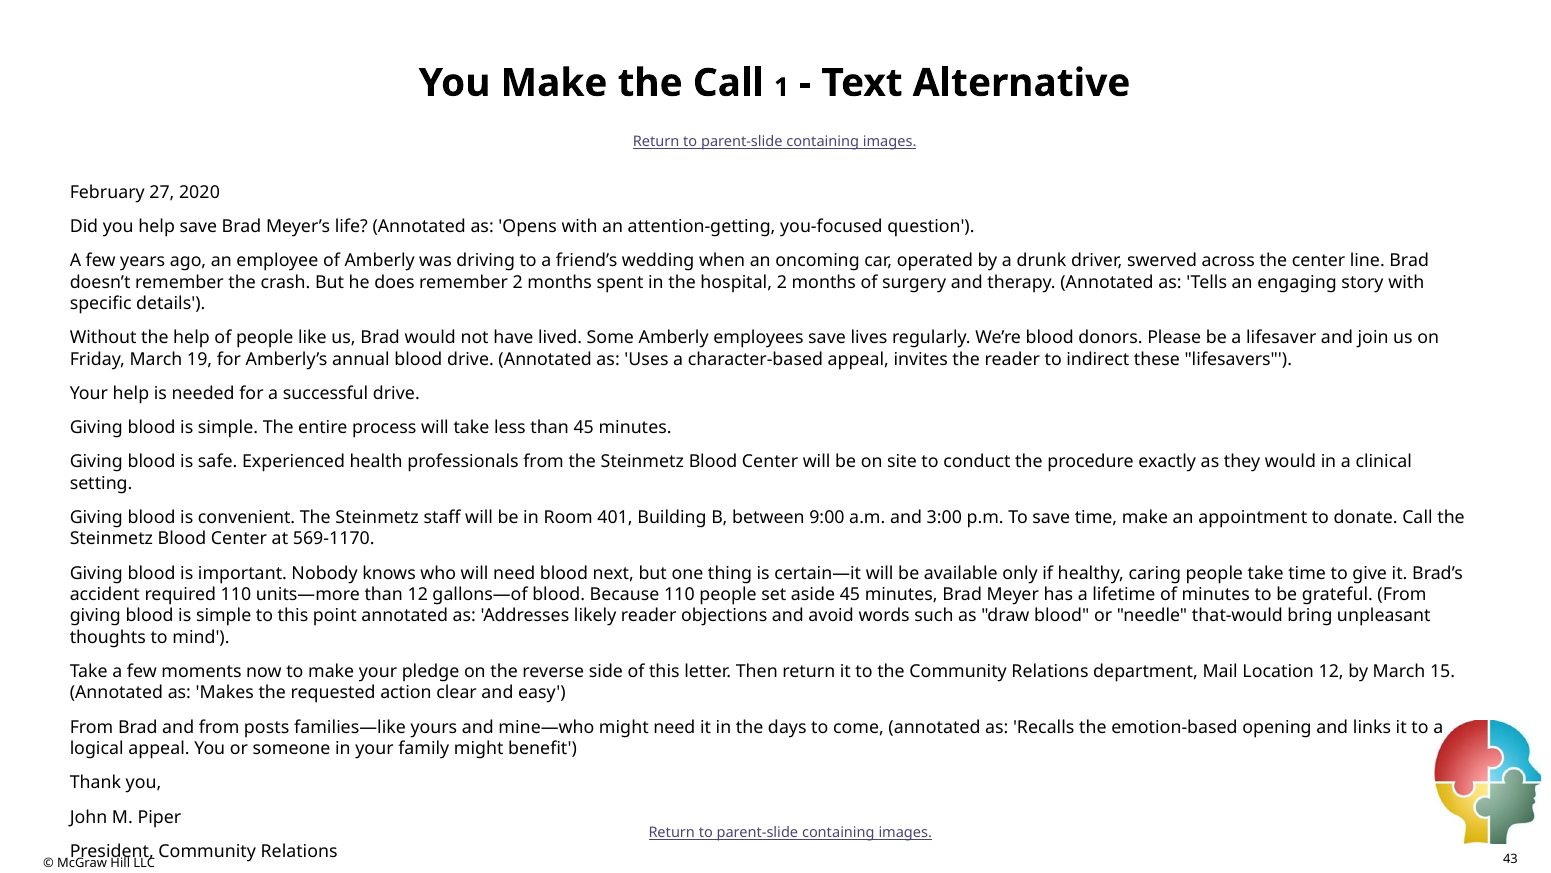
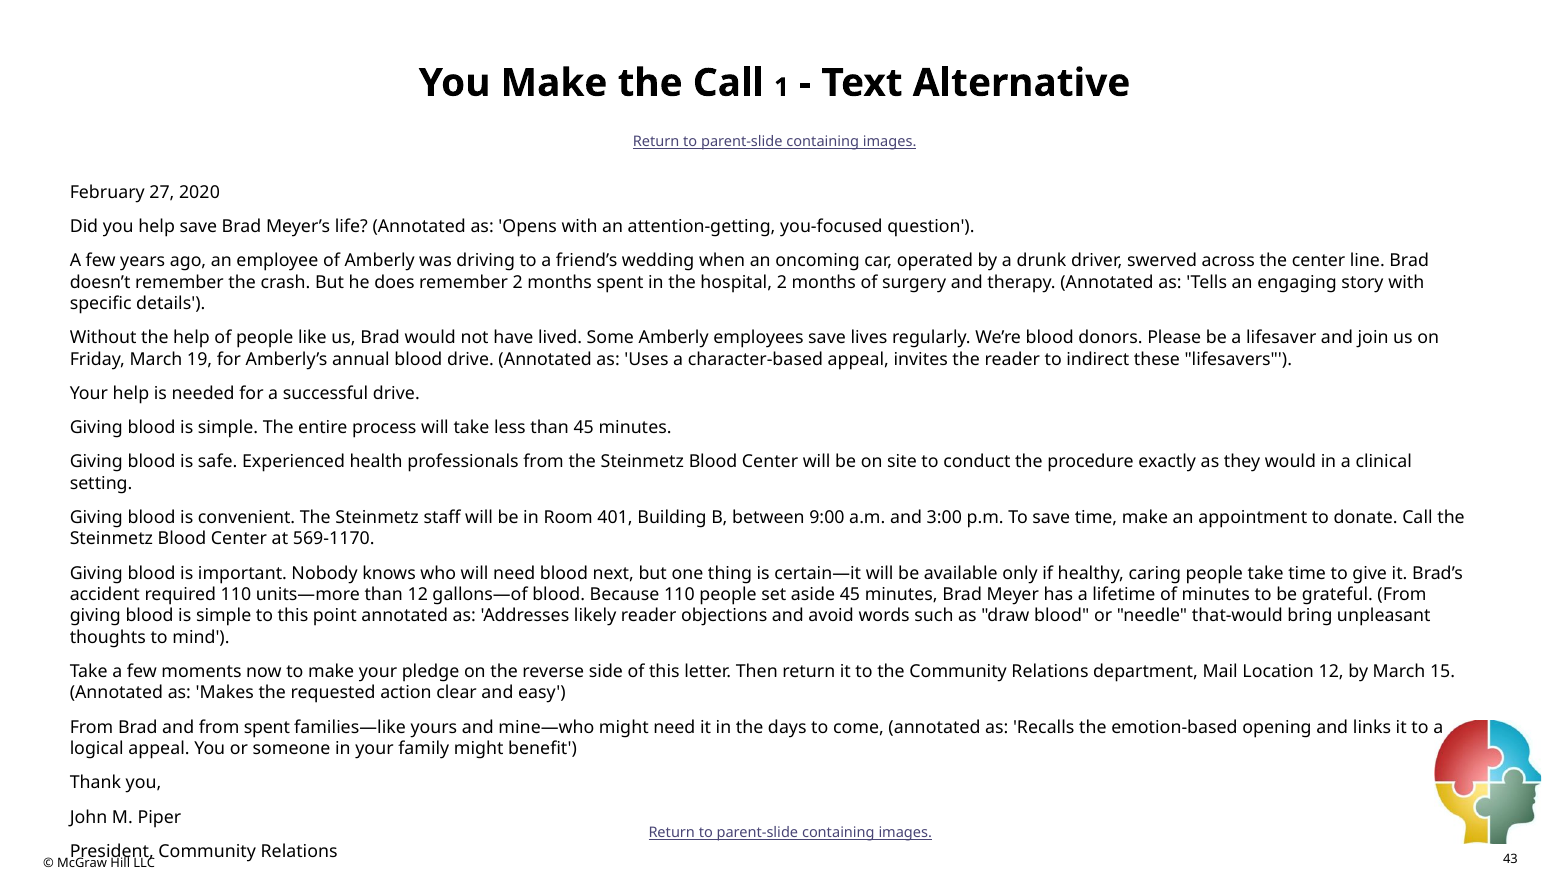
from posts: posts -> spent
